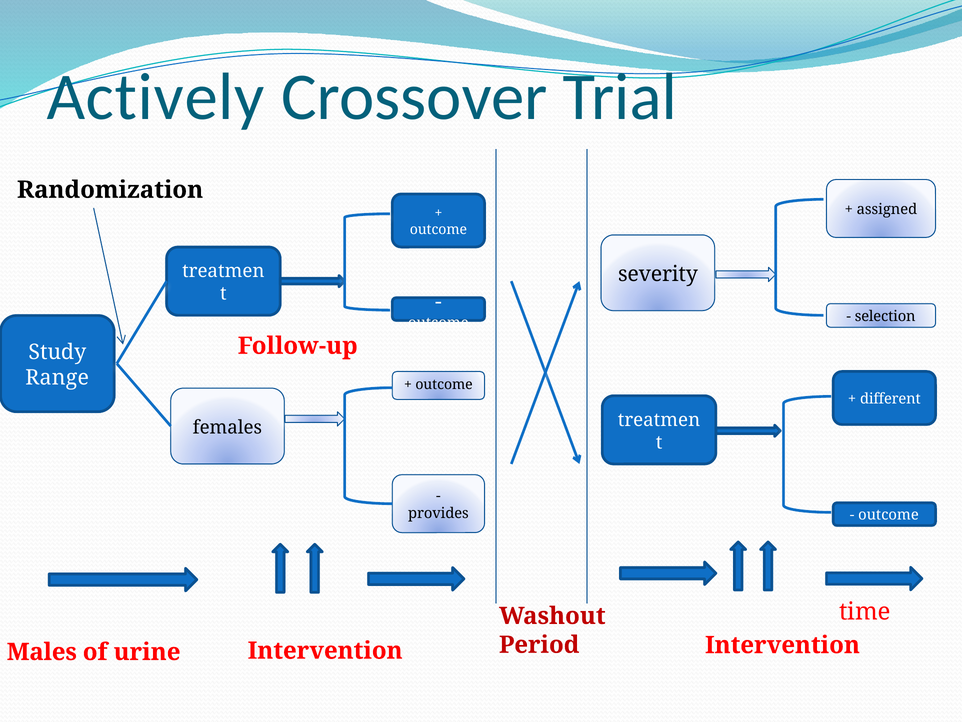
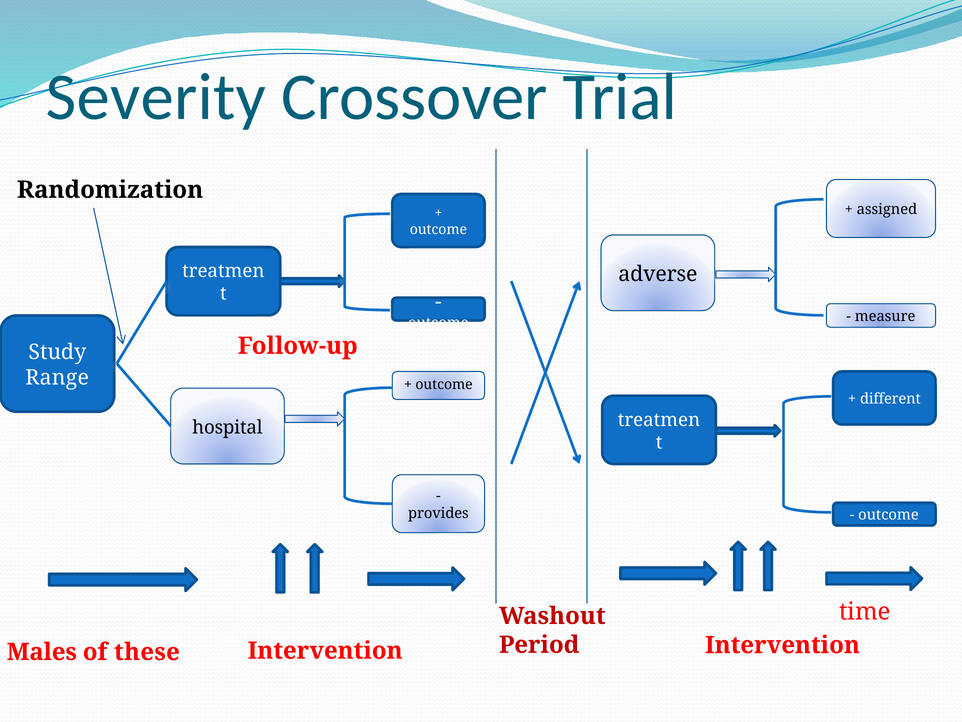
Actively: Actively -> Severity
severity: severity -> adverse
selection: selection -> measure
females: females -> hospital
urine: urine -> these
